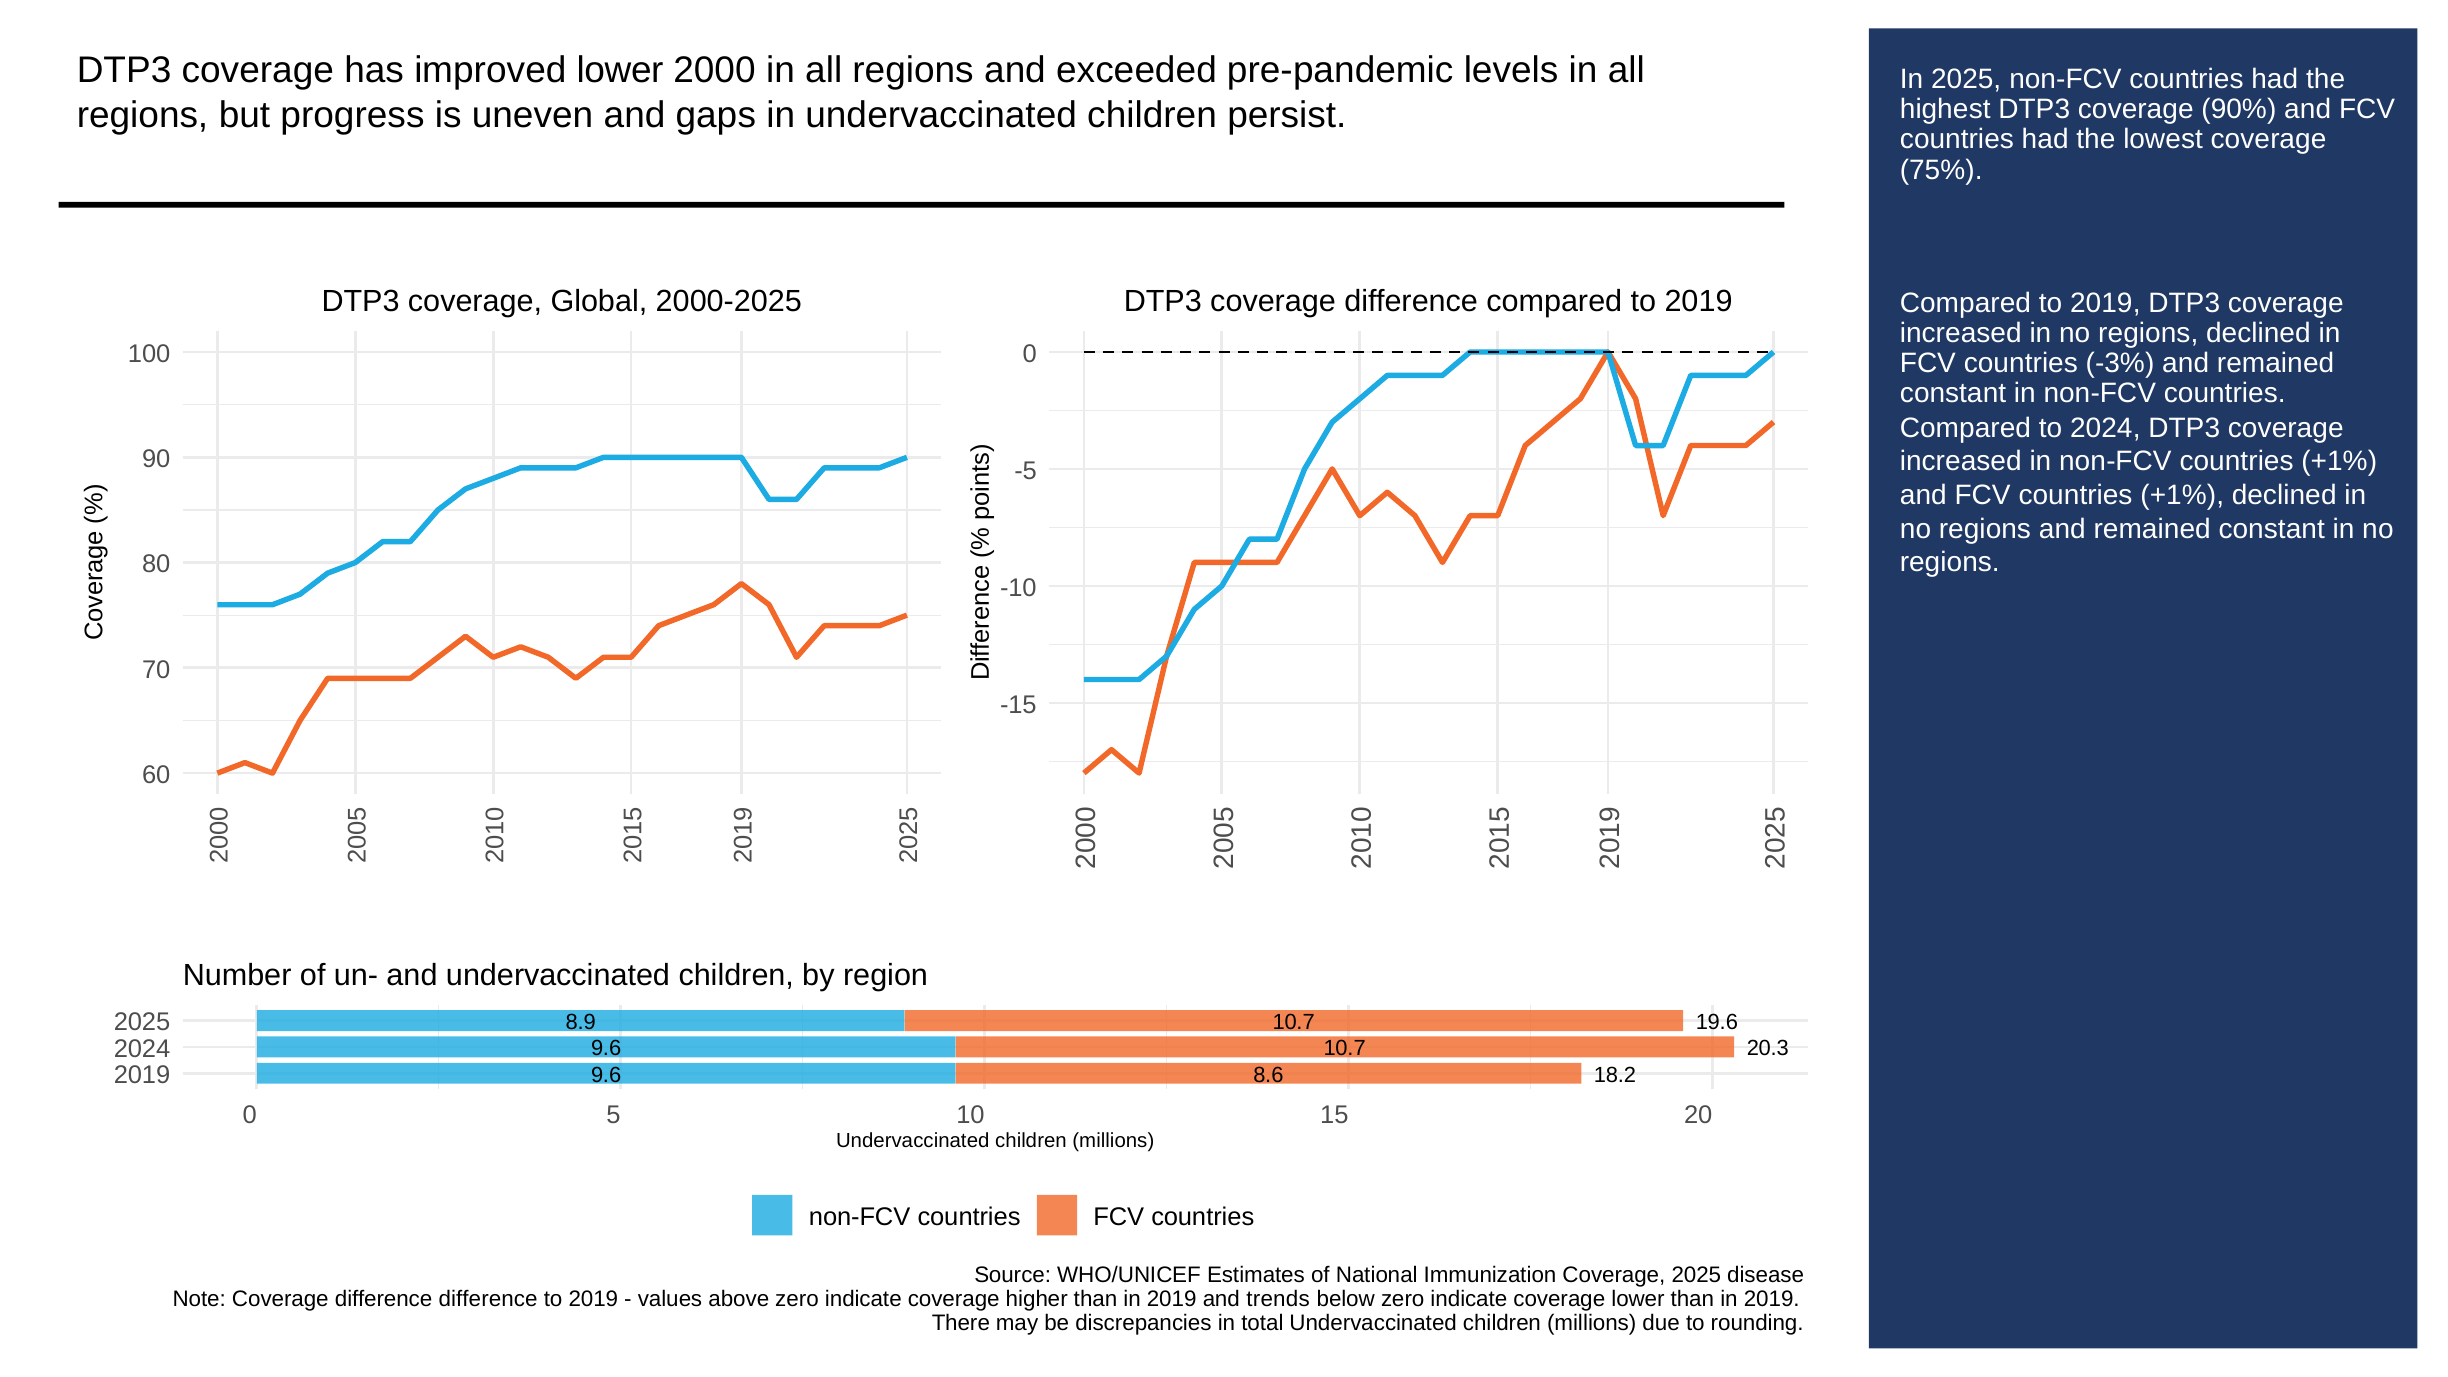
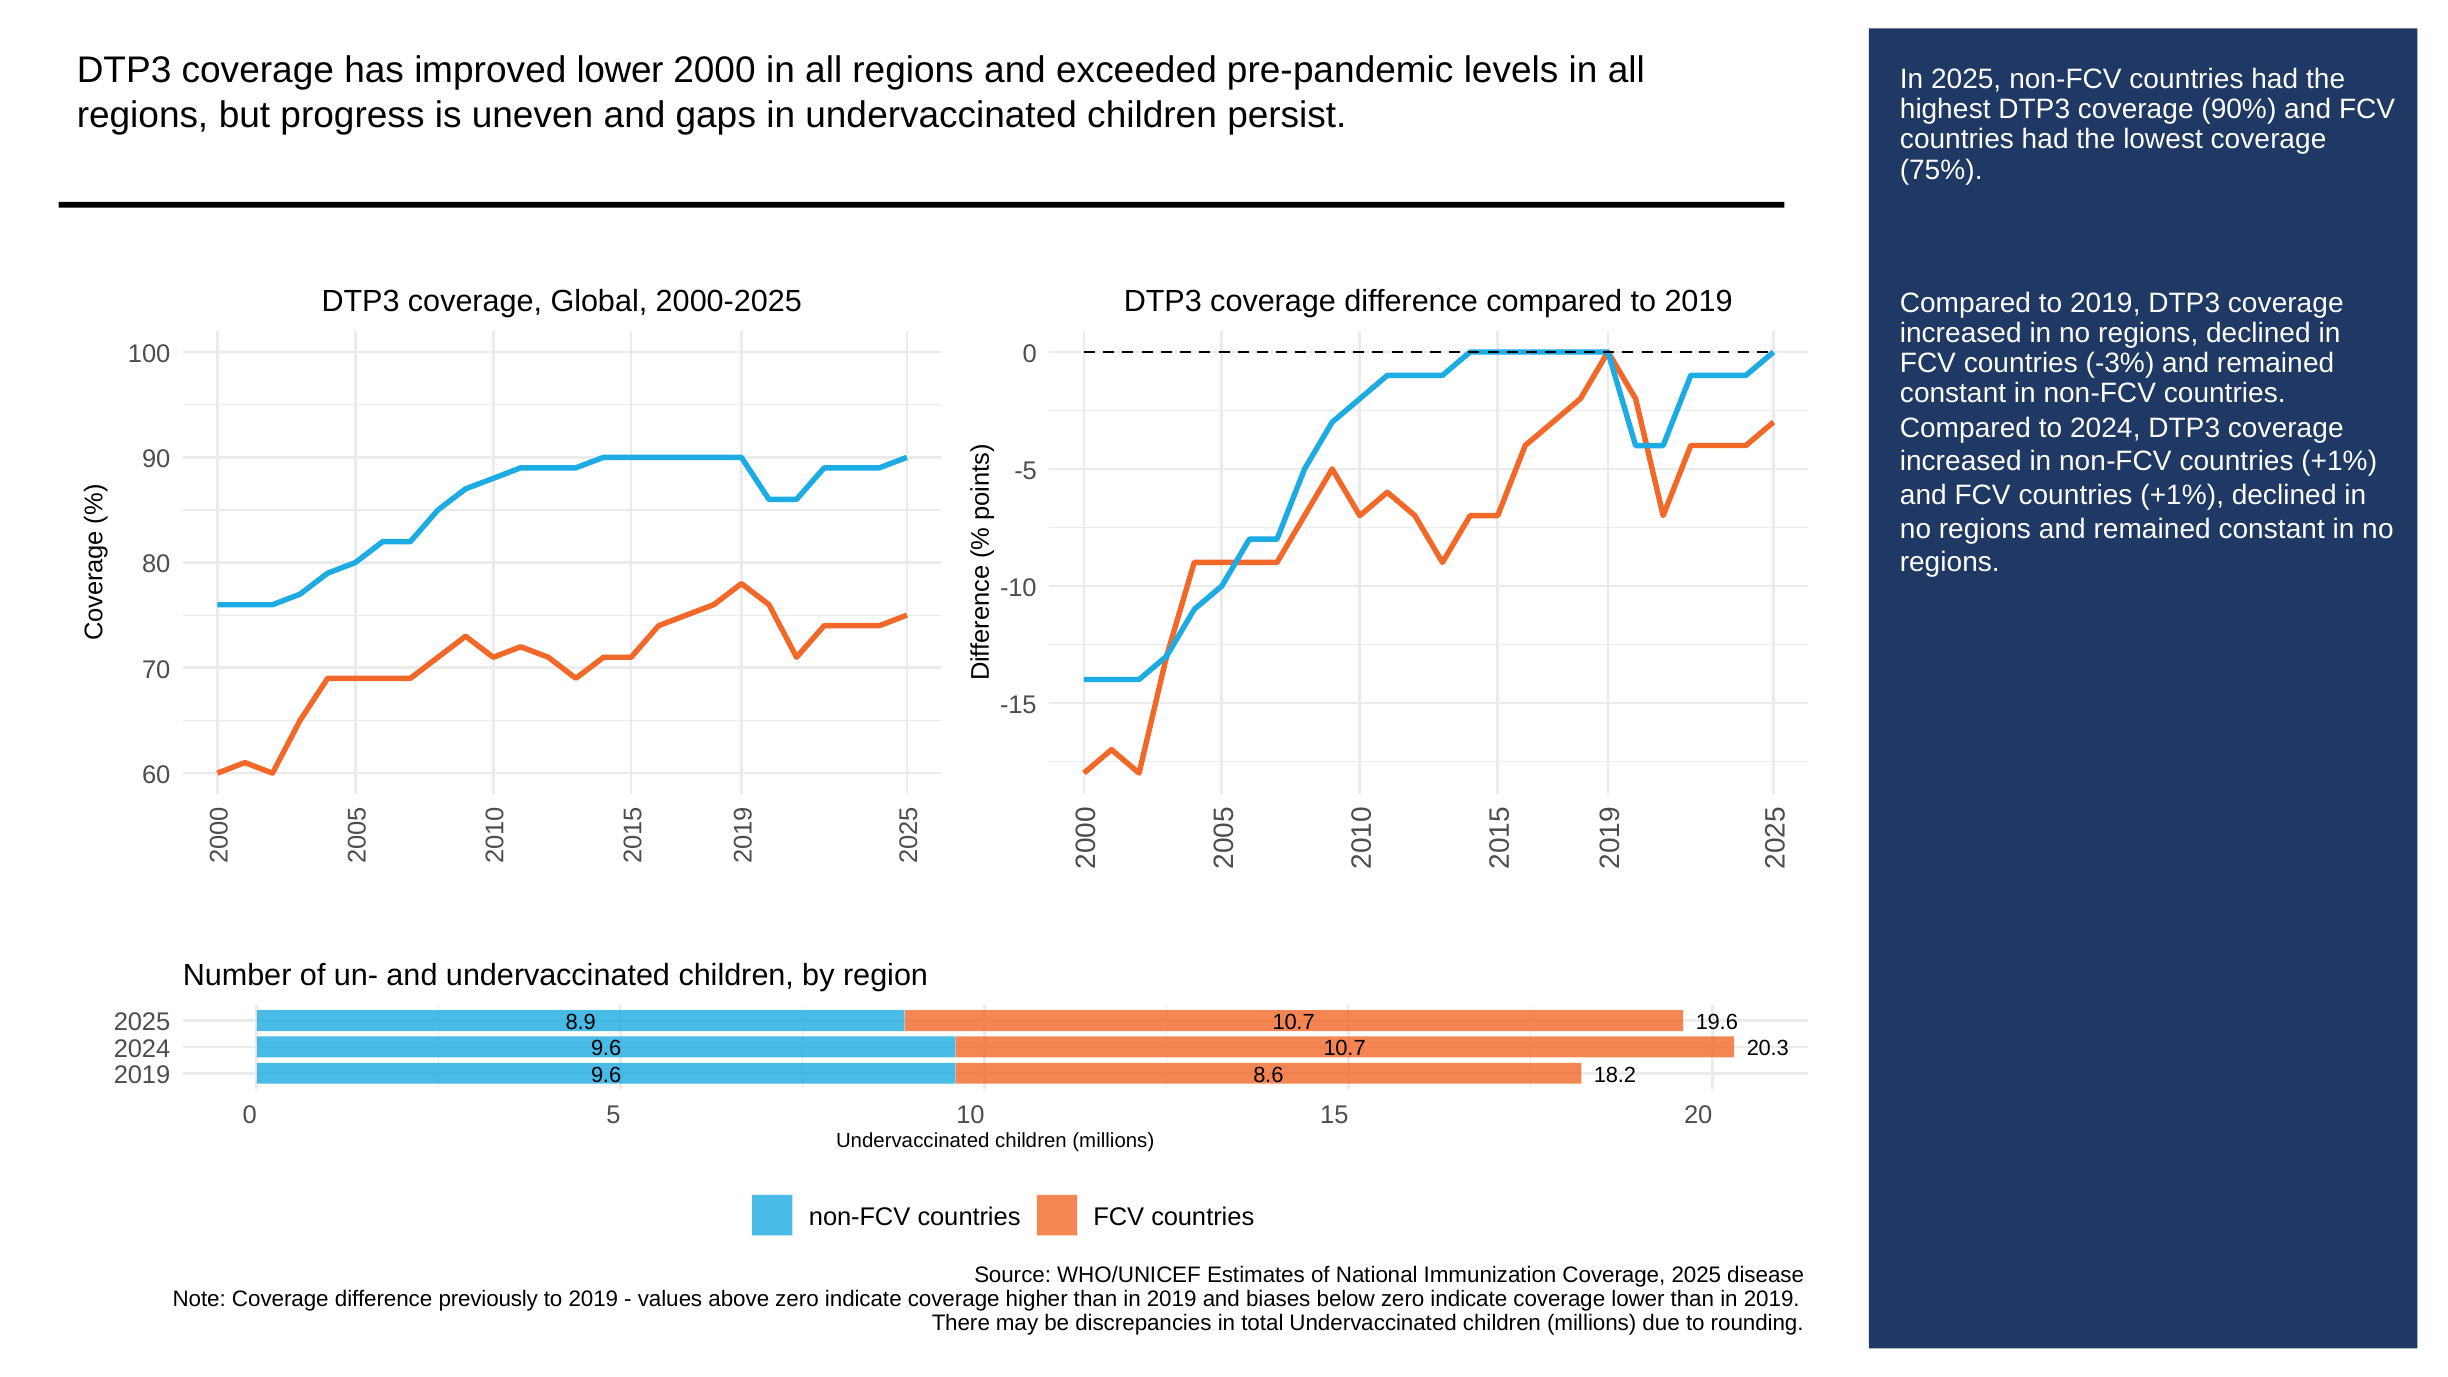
difference difference: difference -> previously
trends: trends -> biases
